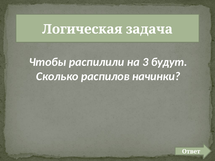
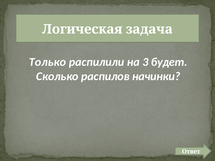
Чтобы: Чтобы -> Только
будут: будут -> будет
